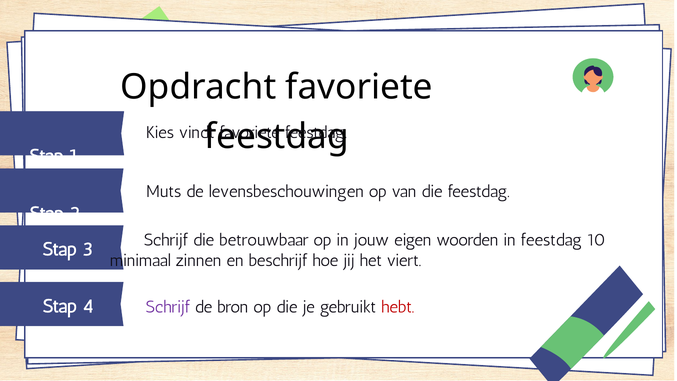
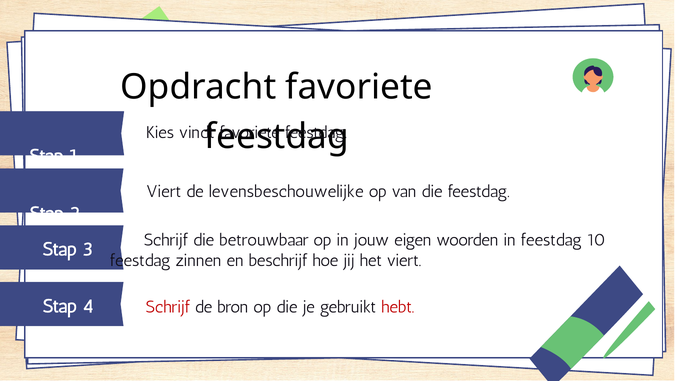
Muts at (164, 192): Muts -> Viert
levensbeschouwingen: levensbeschouwingen -> levensbeschouwelijke
minimaal at (140, 260): minimaal -> feestdag
Schrijf at (168, 307) colour: purple -> red
